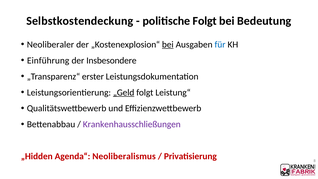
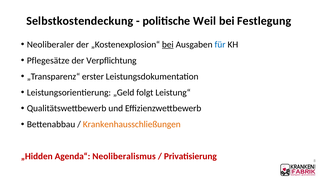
politische Folgt: Folgt -> Weil
Bedeutung: Bedeutung -> Festlegung
Einführung: Einführung -> Pflegesätze
Insbesondere: Insbesondere -> Verpflichtung
„Geld underline: present -> none
Krankenhausschließungen colour: purple -> orange
